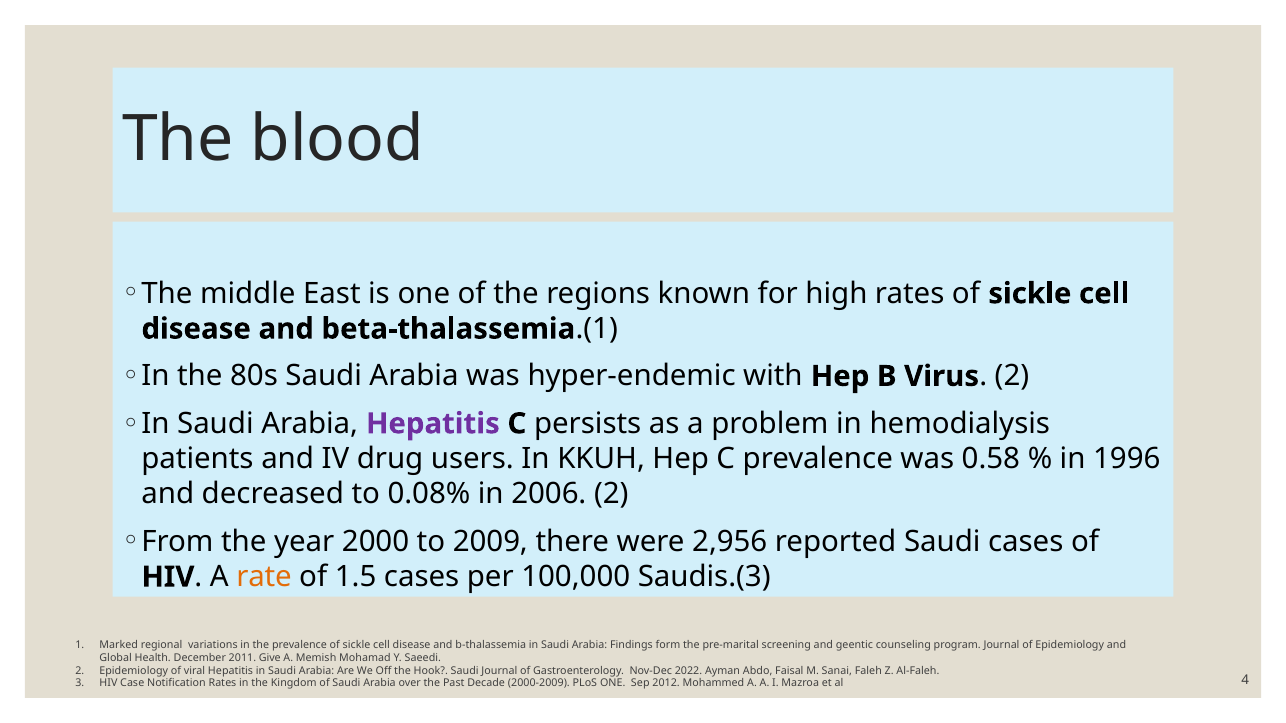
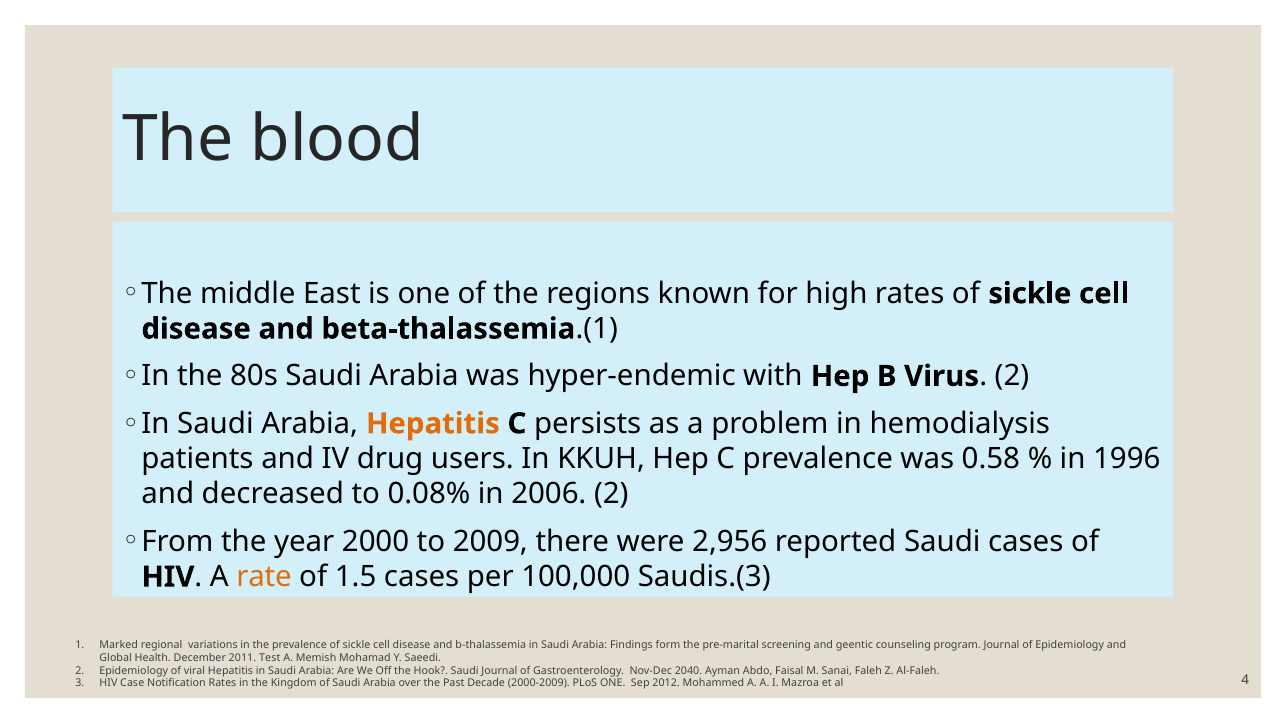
Hepatitis at (433, 424) colour: purple -> orange
Give: Give -> Test
2022: 2022 -> 2040
